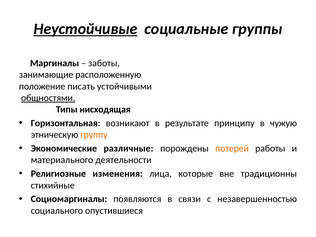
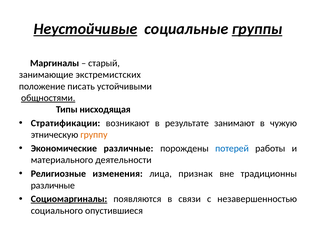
группы underline: none -> present
заботы: заботы -> старый
расположенную: расположенную -> экстремистских
Горизонтальная: Горизонтальная -> Стратификации
принципу: принципу -> занимают
потерей colour: orange -> blue
которые: которые -> признак
стихийные at (53, 185): стихийные -> различные
Социомаргиналы underline: none -> present
